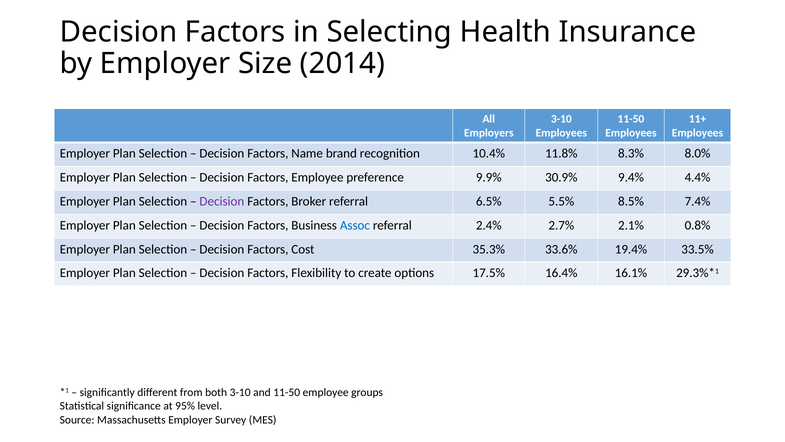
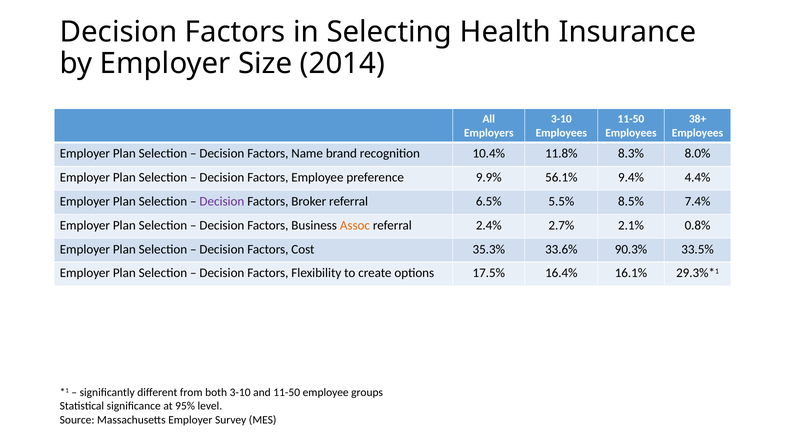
11+: 11+ -> 38+
30.9%: 30.9% -> 56.1%
Assoc colour: blue -> orange
19.4%: 19.4% -> 90.3%
